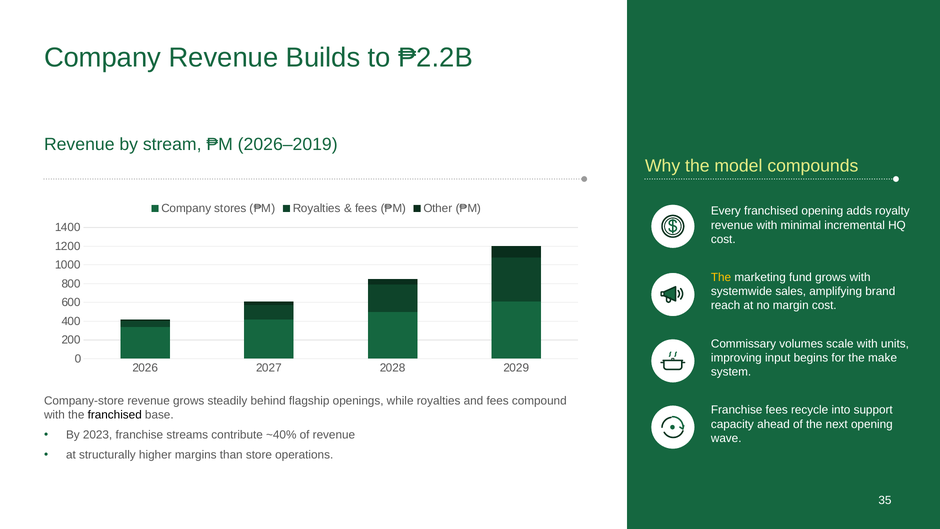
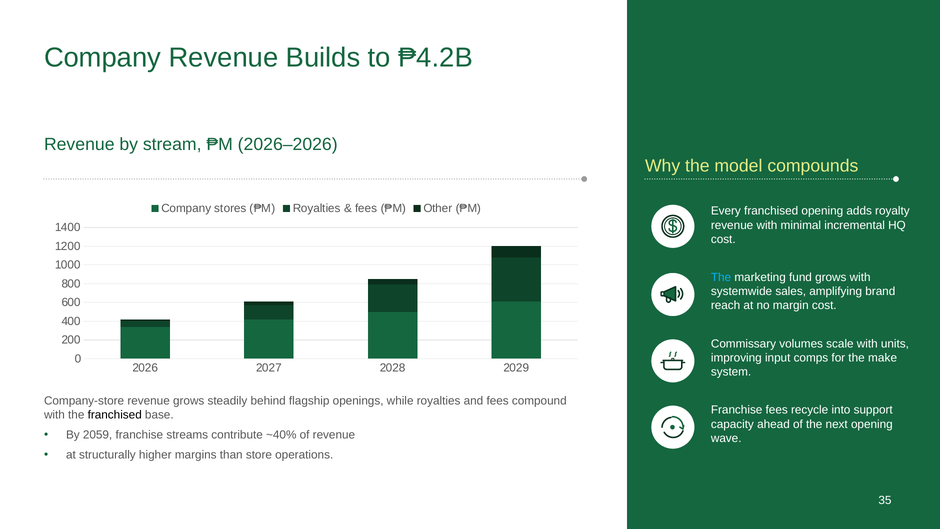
₱2.2B: ₱2.2B -> ₱4.2B
2026–2019: 2026–2019 -> 2026–2026
The at (721, 277) colour: yellow -> light blue
begins: begins -> comps
2023: 2023 -> 2059
